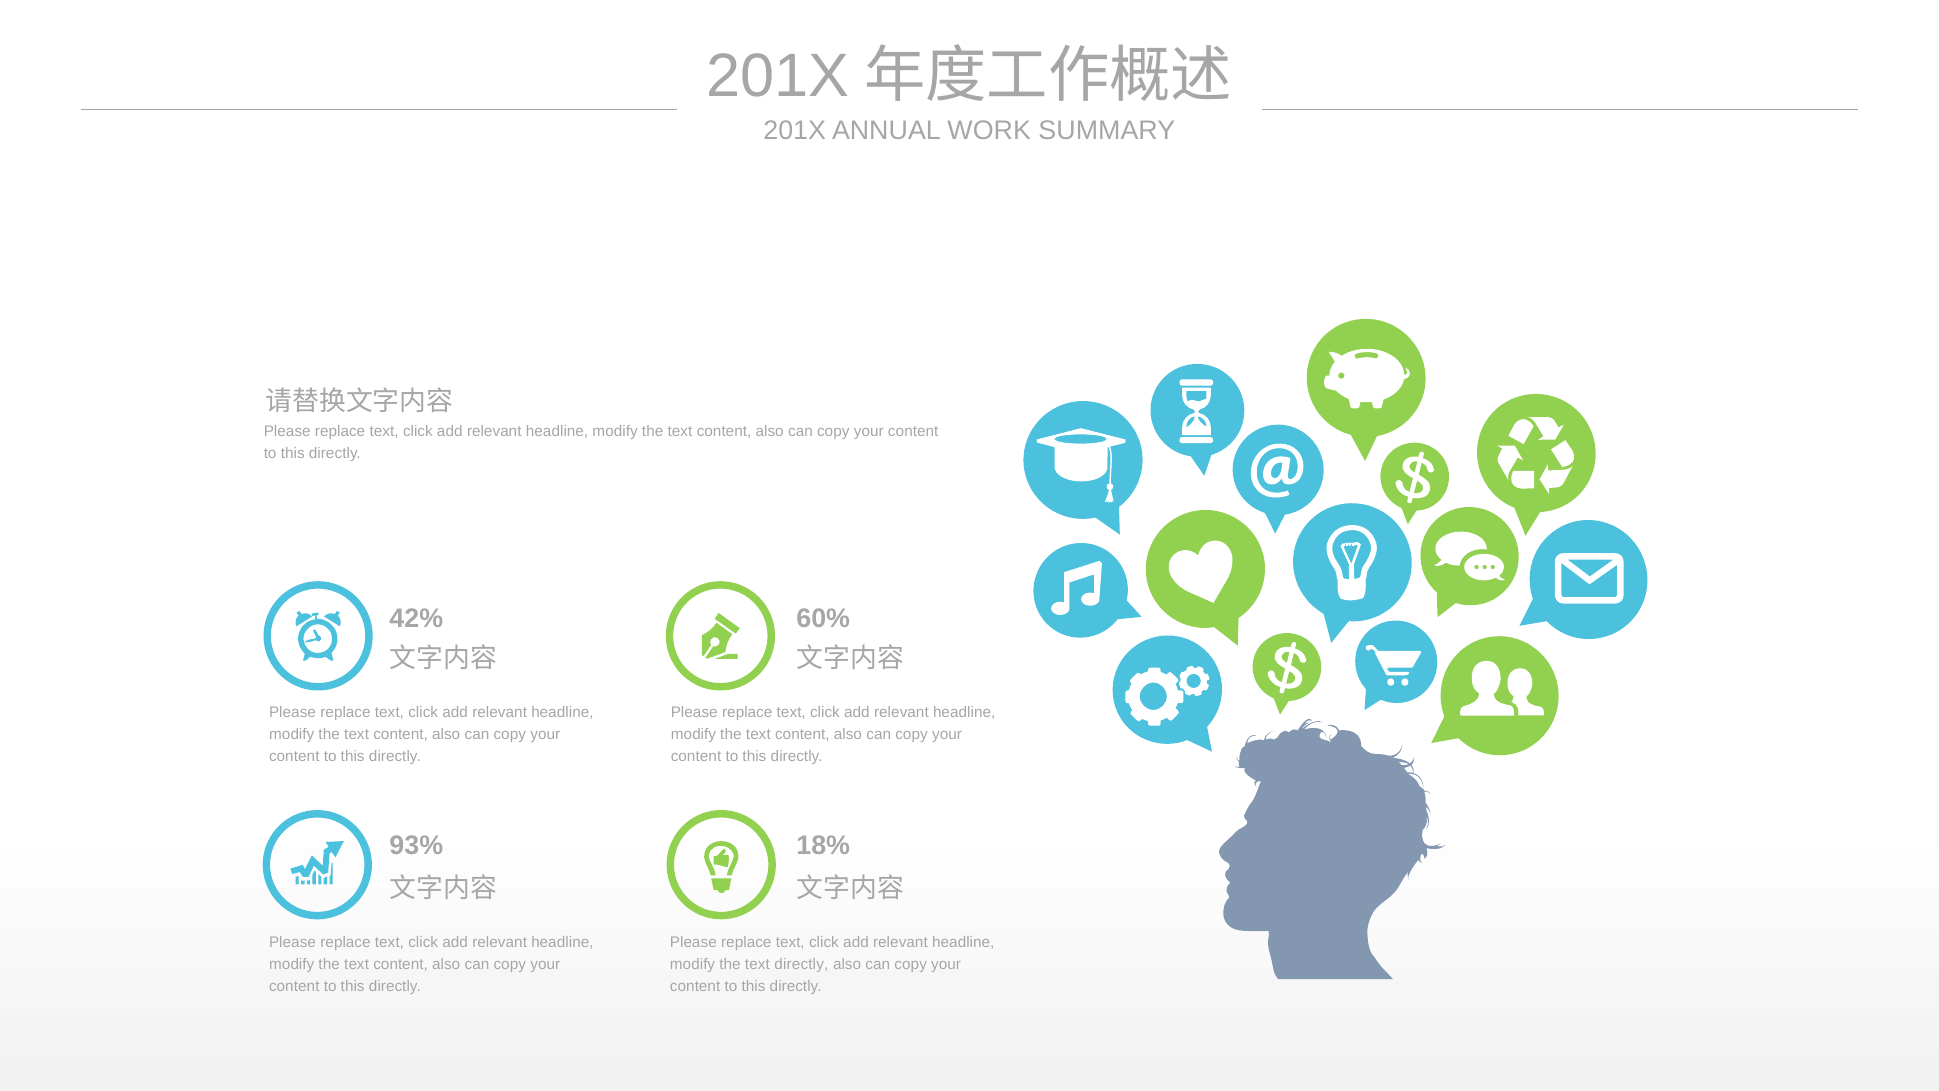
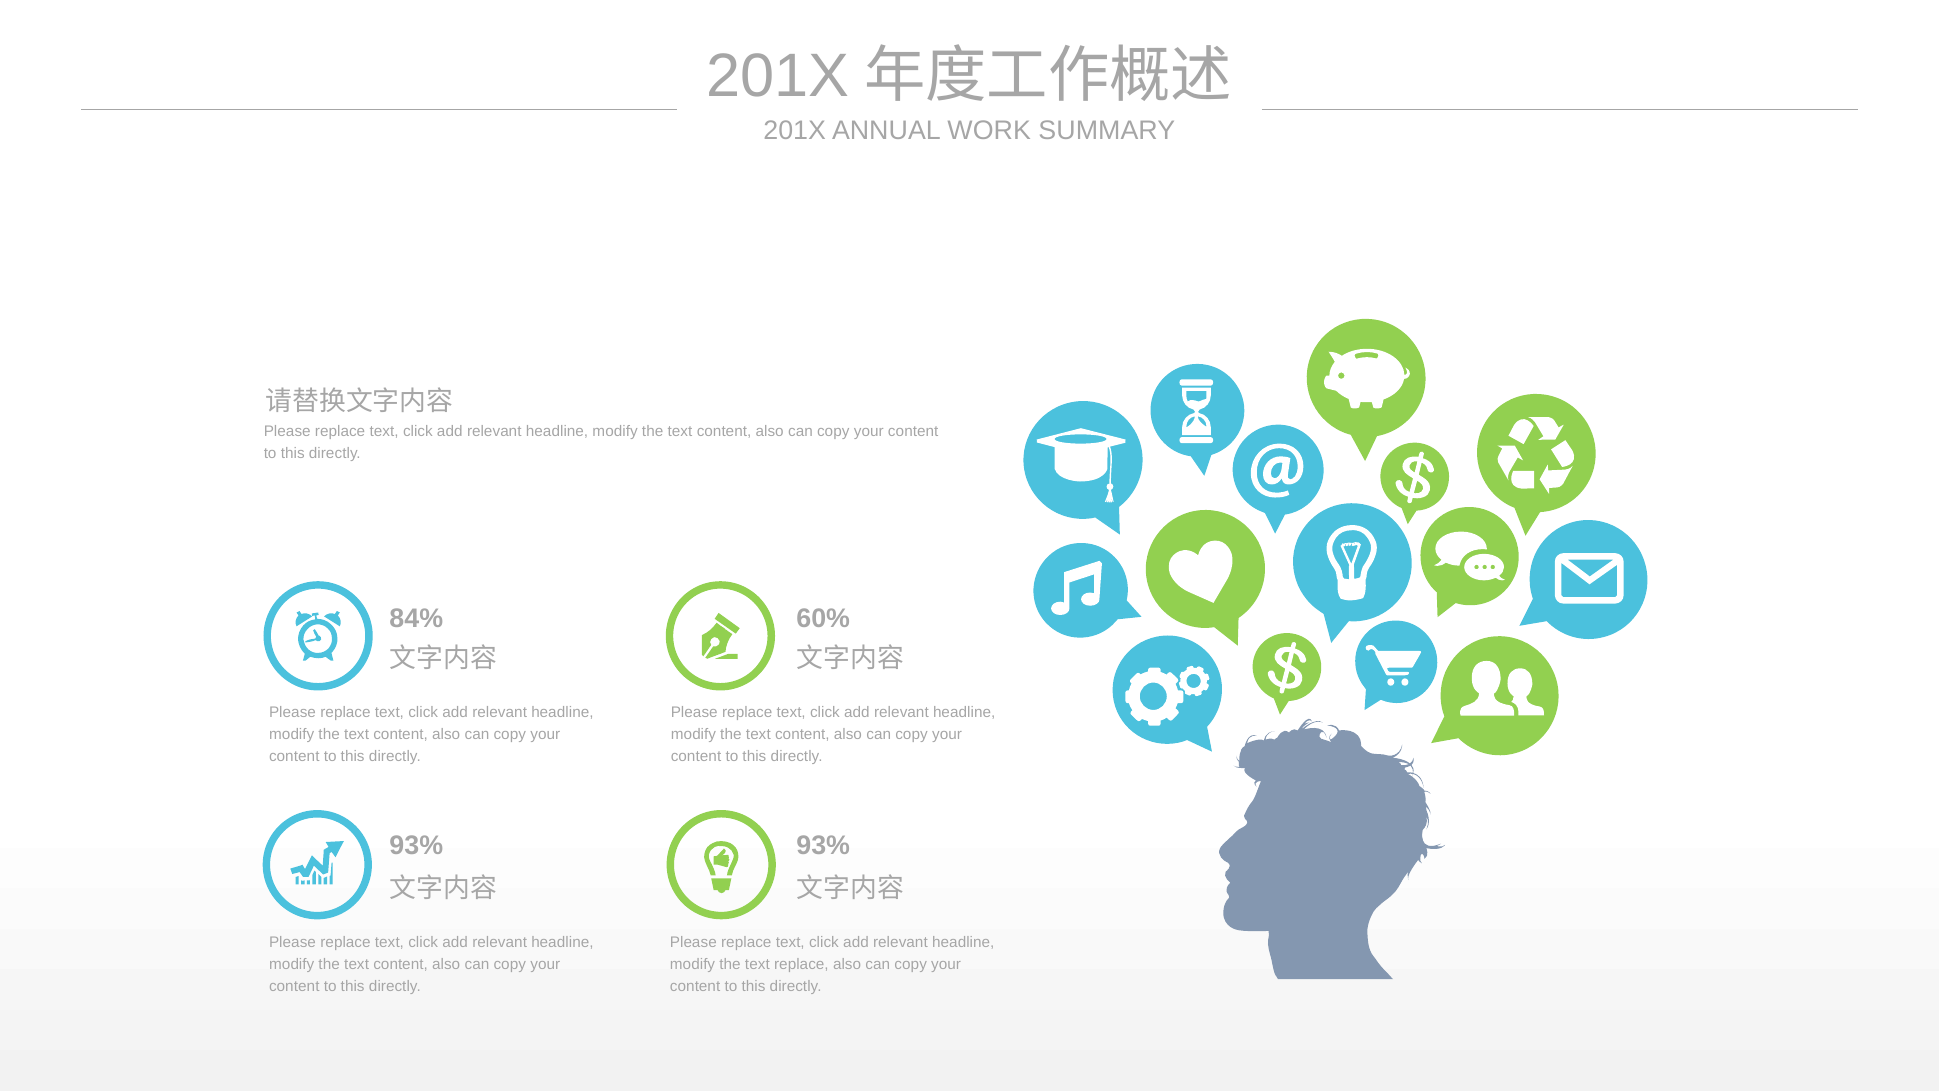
42%: 42% -> 84%
18% at (823, 846): 18% -> 93%
text directly: directly -> replace
